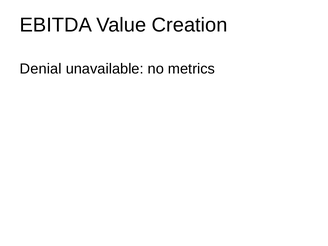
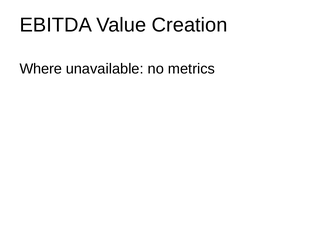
Denial: Denial -> Where
